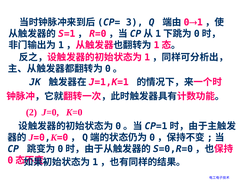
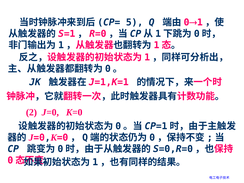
3: 3 -> 5
